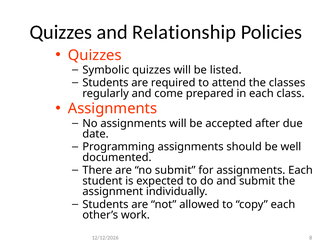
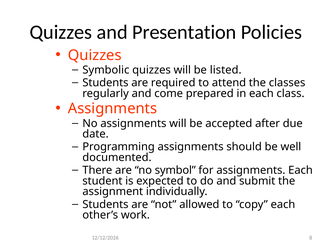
Relationship: Relationship -> Presentation
no submit: submit -> symbol
